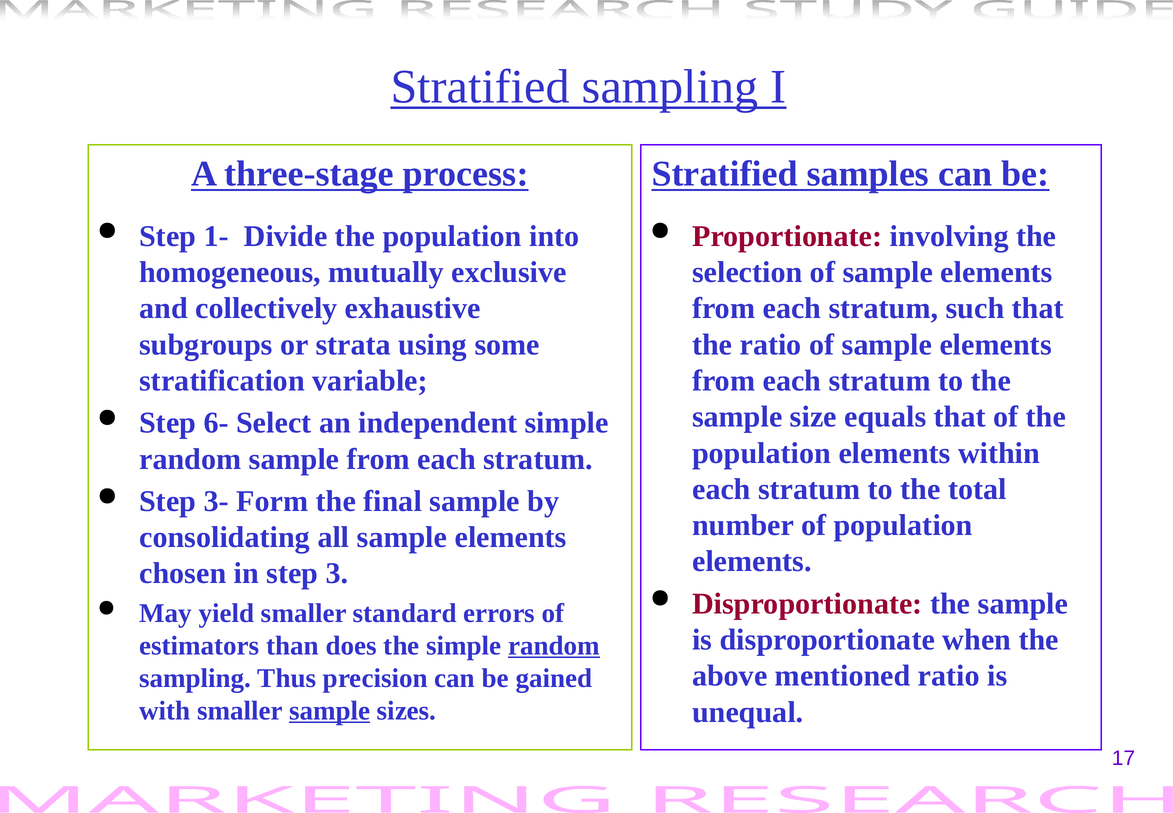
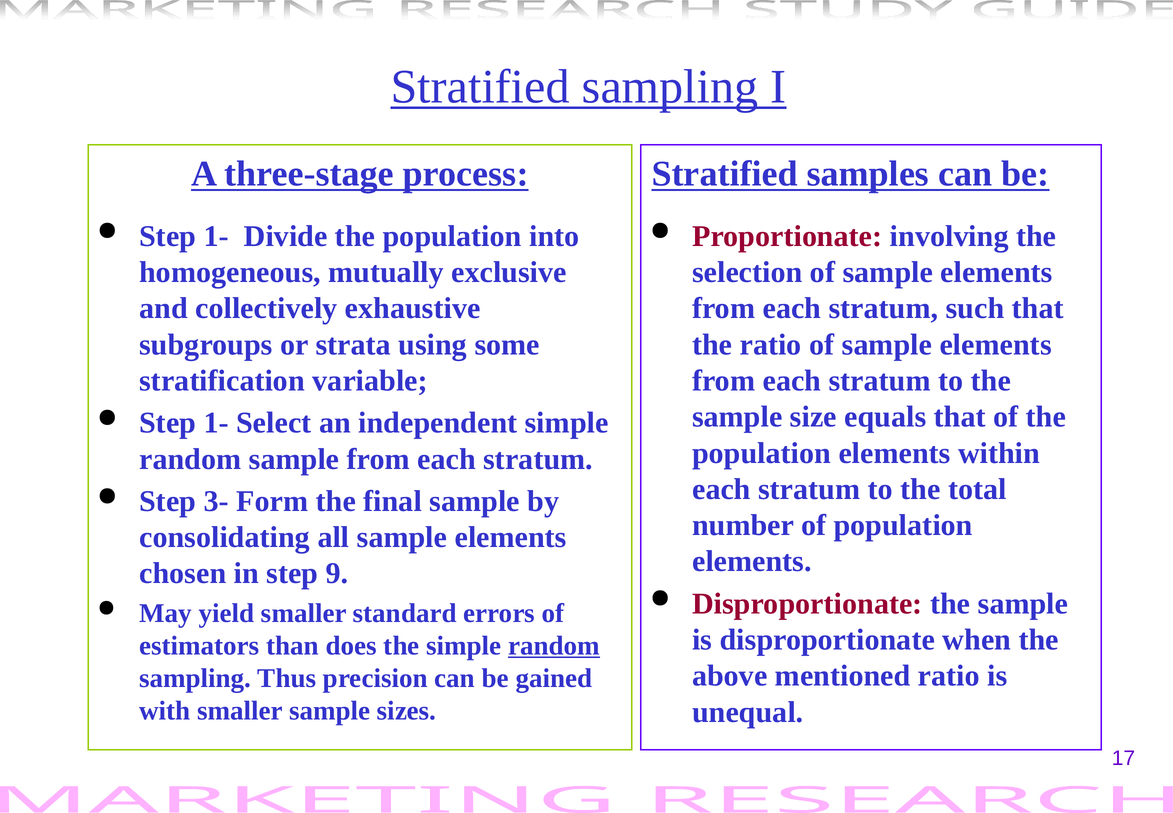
6- at (216, 423): 6- -> 1-
3: 3 -> 9
sample at (330, 710) underline: present -> none
